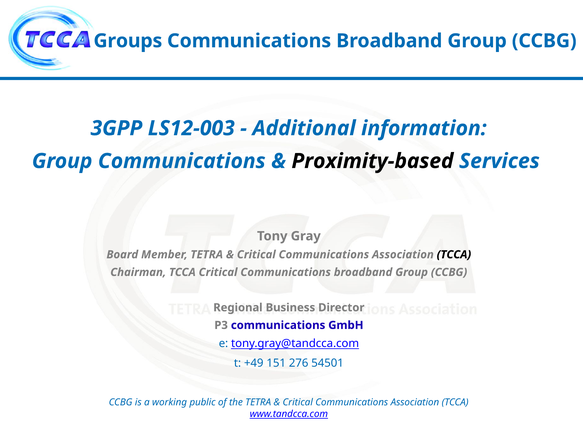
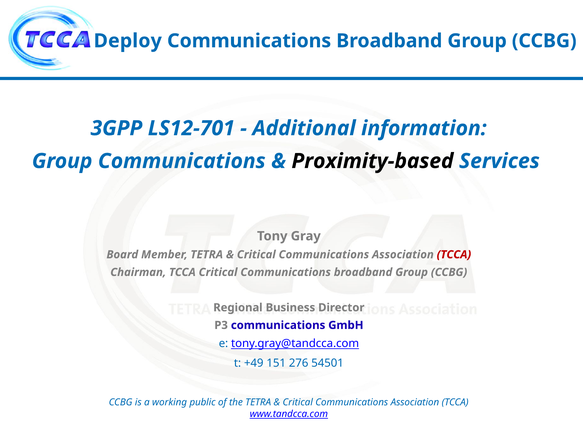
Groups: Groups -> Deploy
LS12-003: LS12-003 -> LS12-701
TCCA at (454, 255) colour: black -> red
